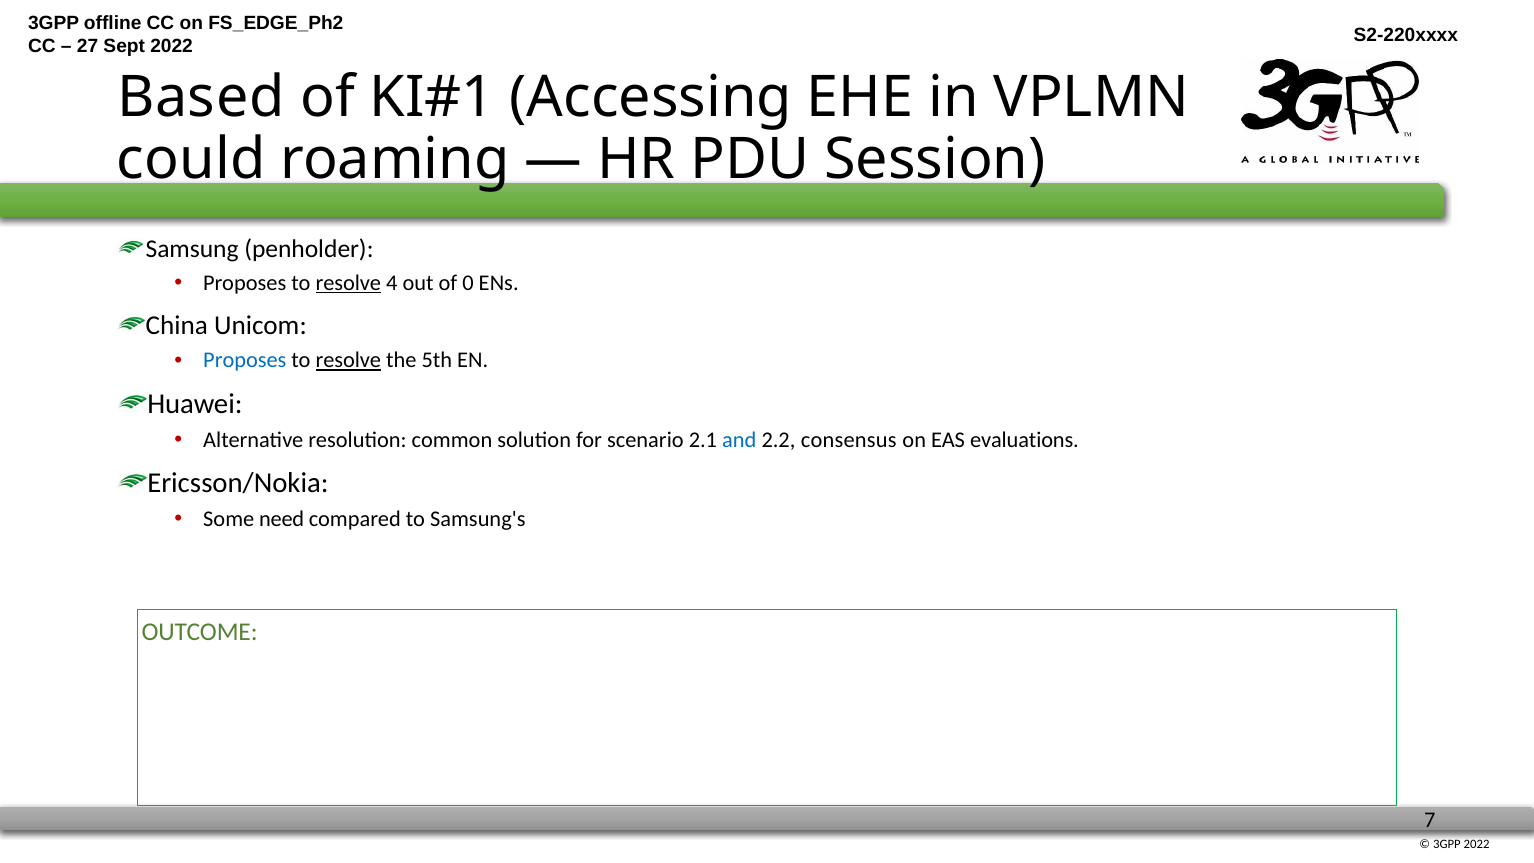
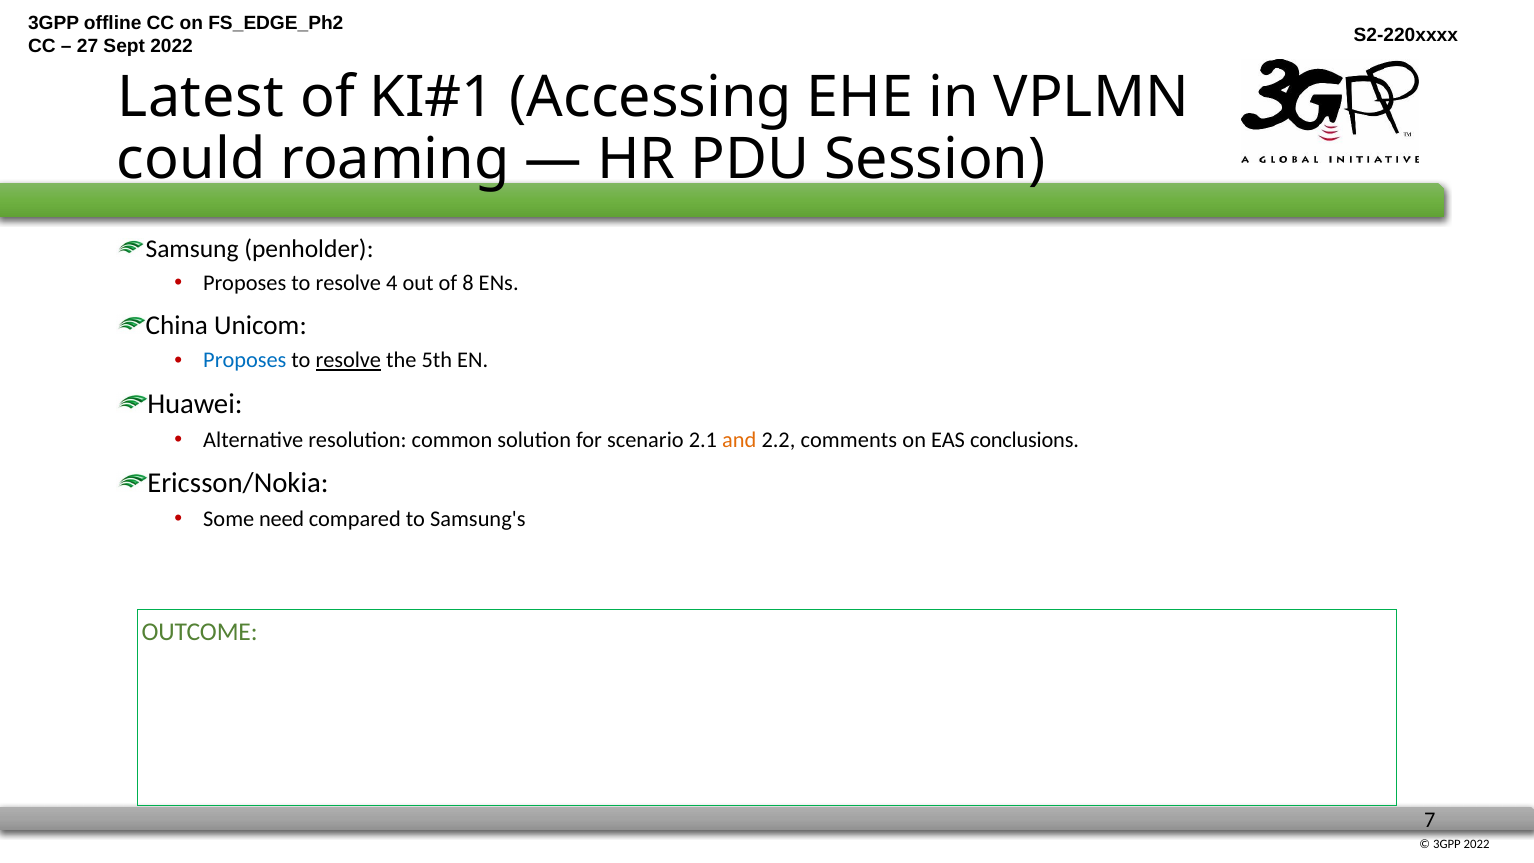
Based: Based -> Latest
resolve at (348, 283) underline: present -> none
0: 0 -> 8
and colour: blue -> orange
consensus: consensus -> comments
evaluations: evaluations -> conclusions
